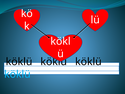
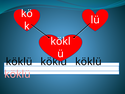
köklü at (17, 74) colour: light blue -> pink
